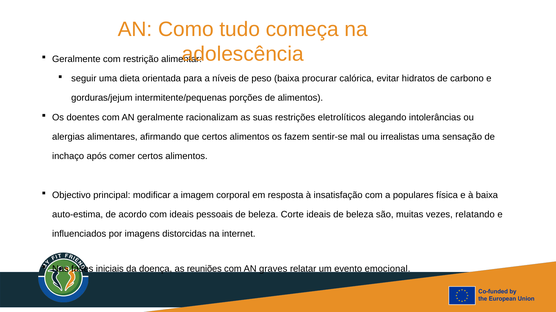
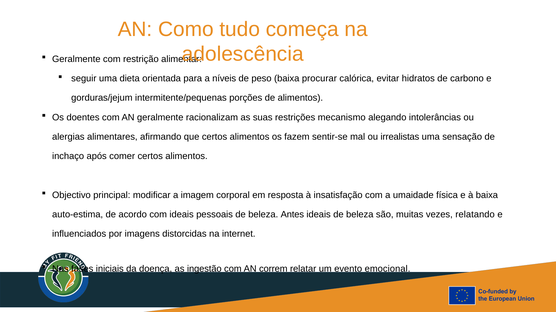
eletrolíticos: eletrolíticos -> mecanismo
populares: populares -> umaidade
Corte: Corte -> Antes
reuniões: reuniões -> ingestão
graves: graves -> correm
